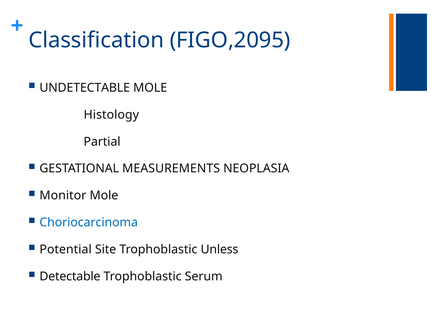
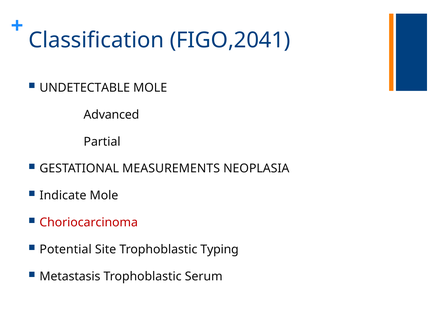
FIGO,2095: FIGO,2095 -> FIGO,2041
Histology: Histology -> Advanced
Monitor: Monitor -> Indicate
Choriocarcinoma colour: blue -> red
Unless: Unless -> Typing
Detectable: Detectable -> Metastasis
